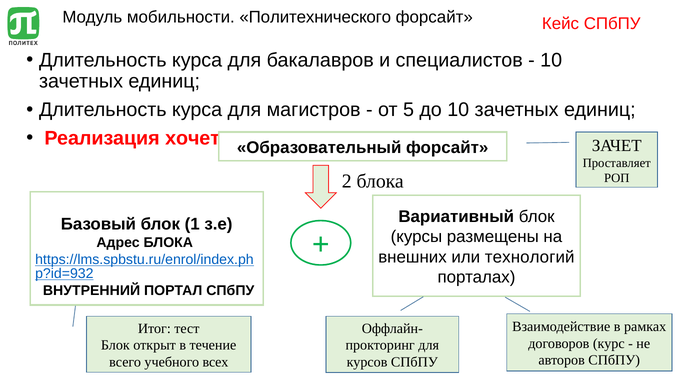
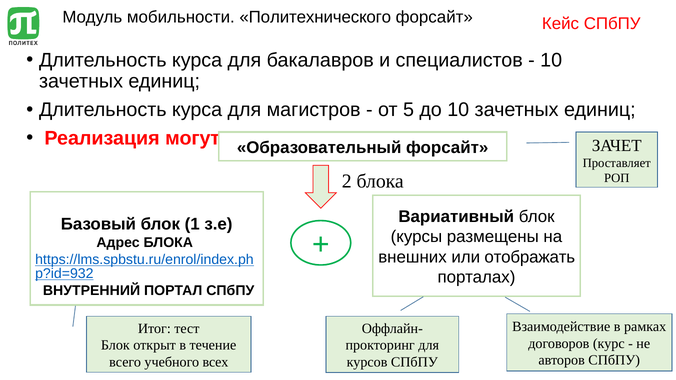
хочет: хочет -> могут
технологий: технологий -> отображать
